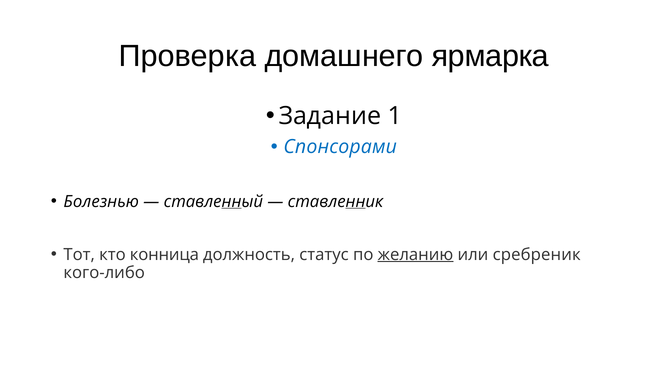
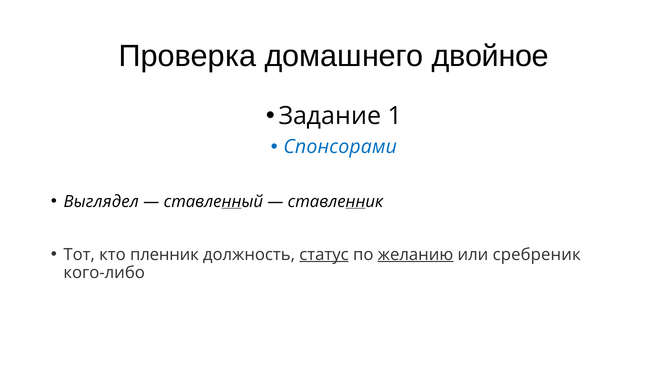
ярмарка: ярмарка -> двойное
Болезнью: Болезнью -> Выглядел
конница: конница -> пленник
статус underline: none -> present
